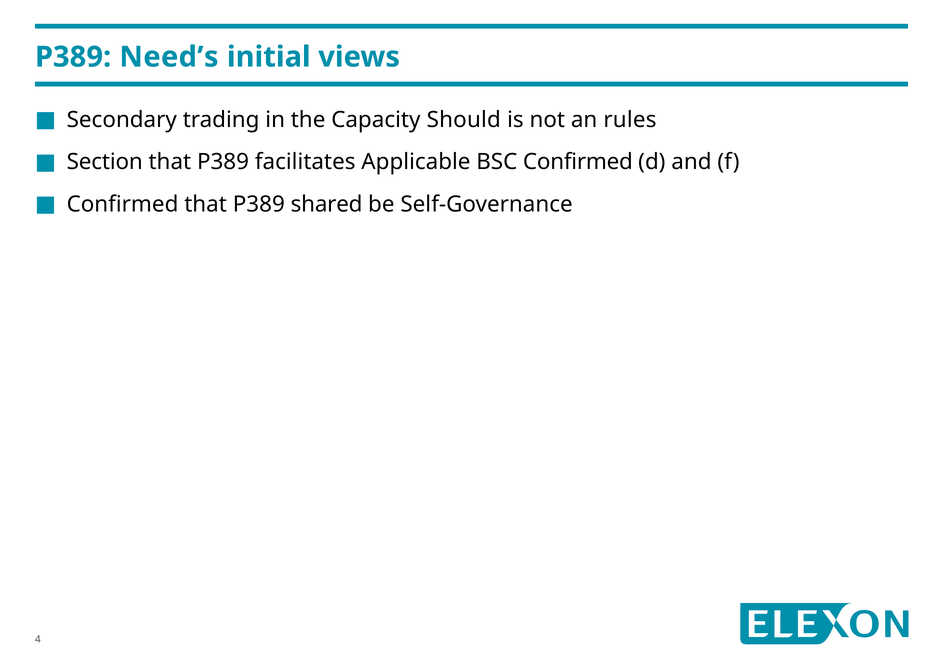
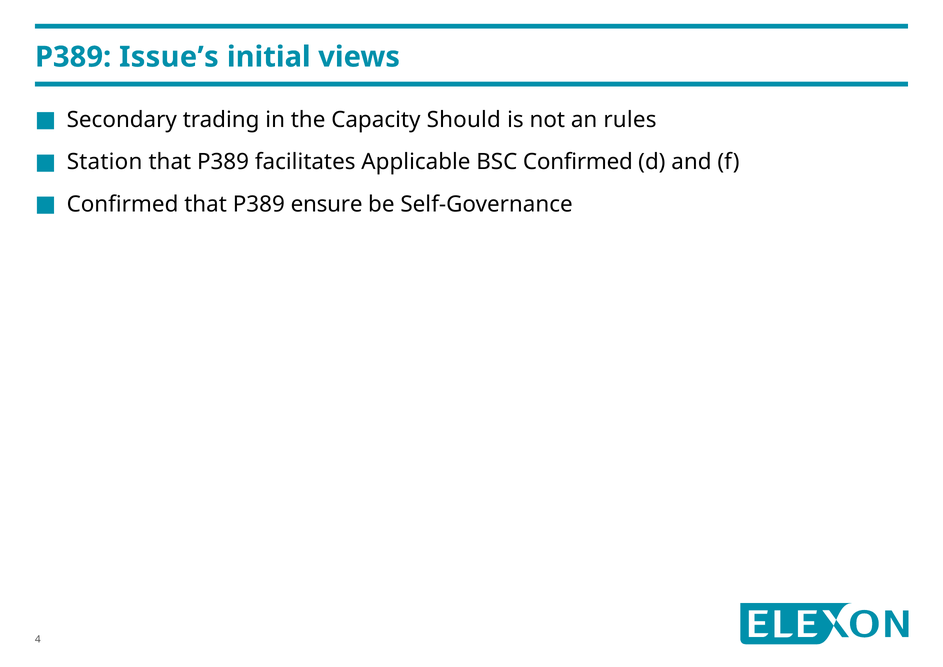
Need’s: Need’s -> Issue’s
Section: Section -> Station
shared: shared -> ensure
